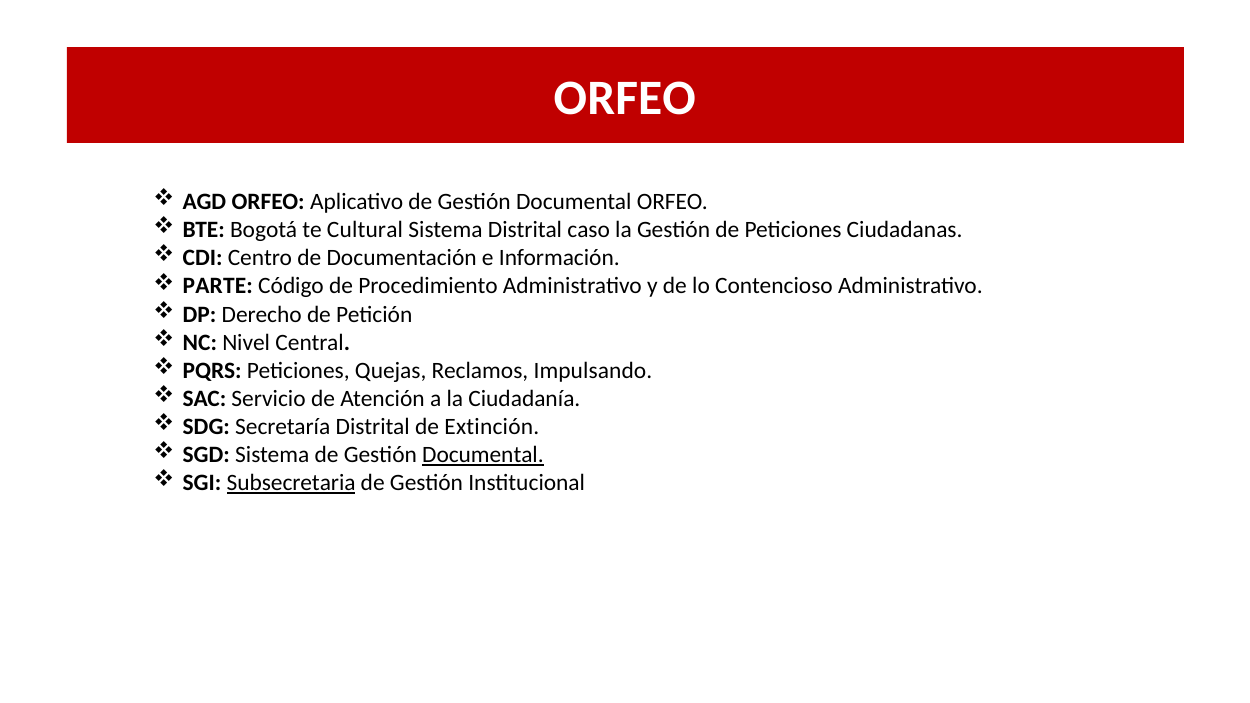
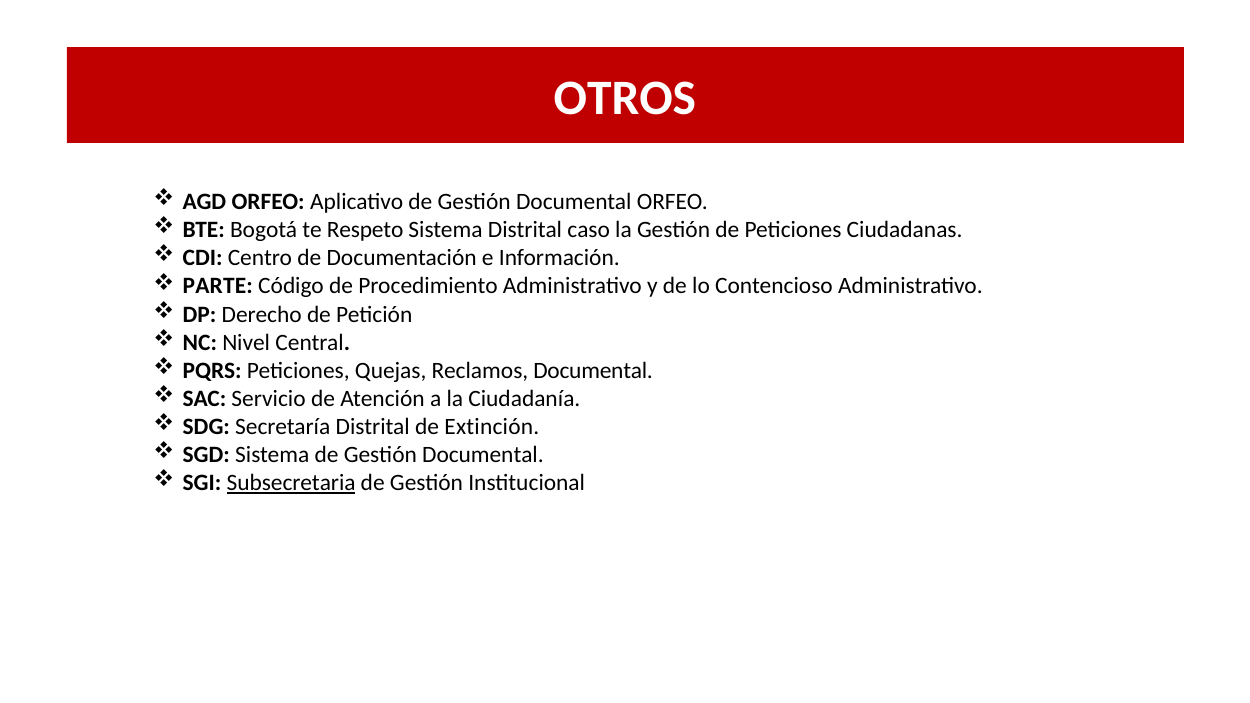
ORFEO at (625, 99): ORFEO -> OTROS
Cultural: Cultural -> Respeto
Reclamos Impulsando: Impulsando -> Documental
Documental at (483, 455) underline: present -> none
